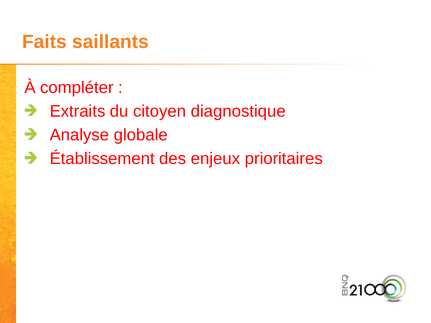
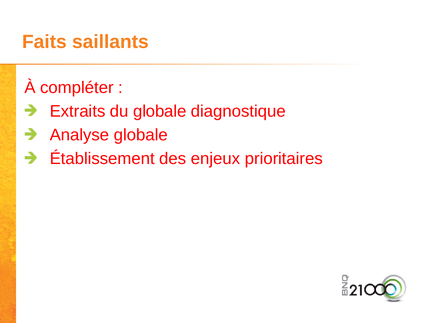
du citoyen: citoyen -> globale
